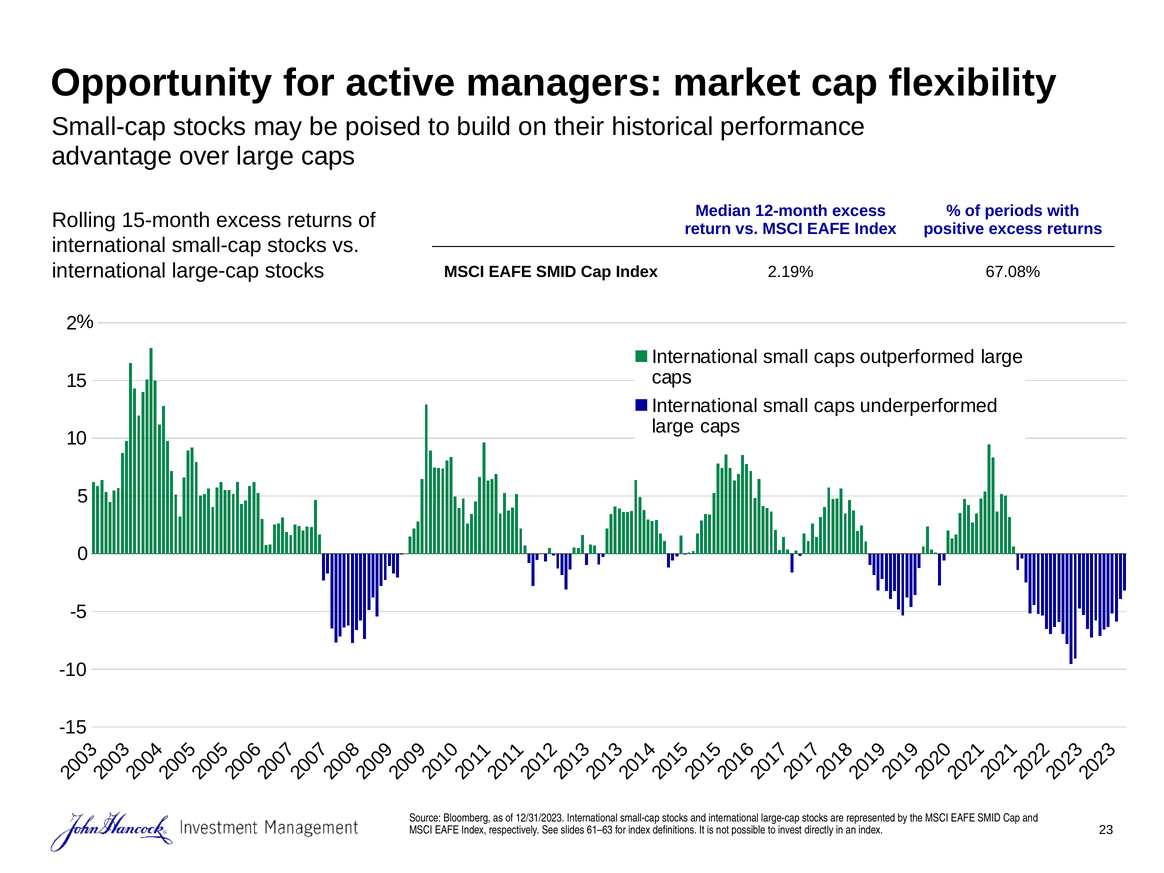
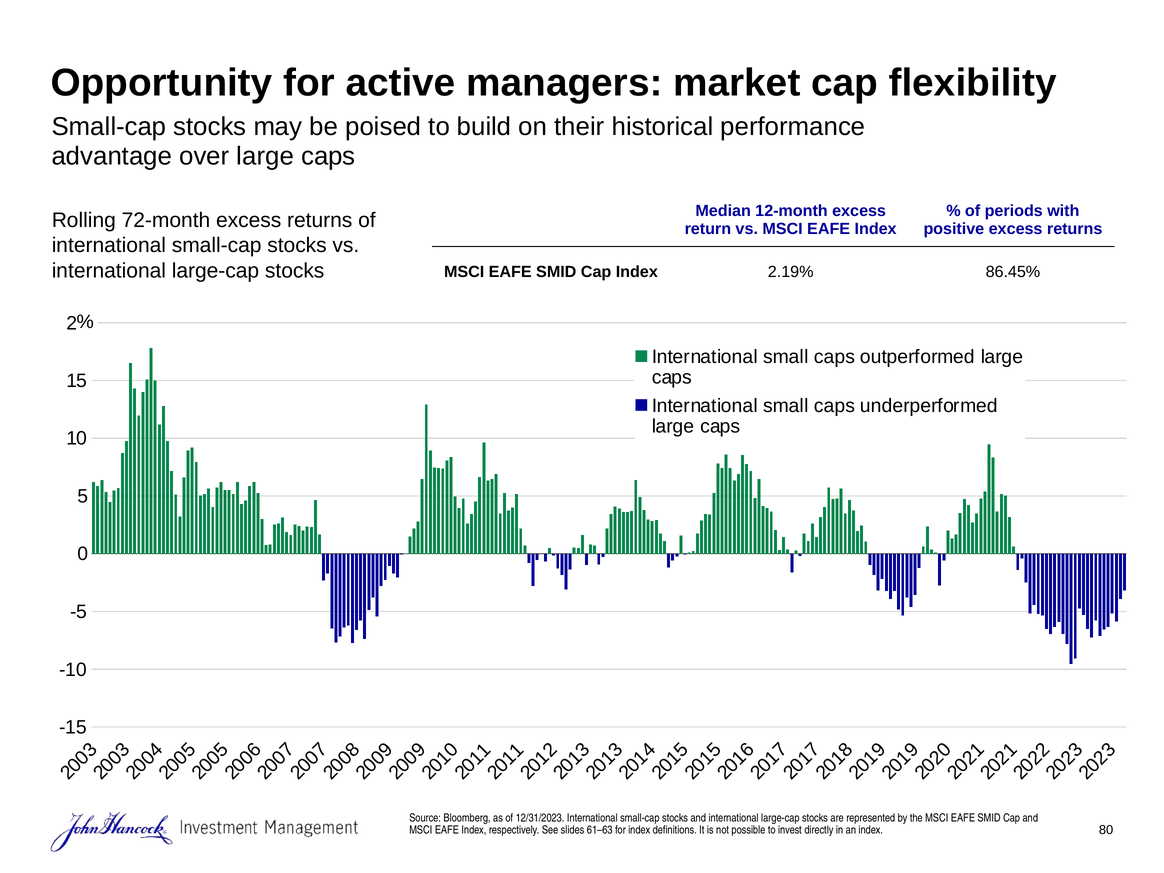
15-month: 15-month -> 72-month
67.08%: 67.08% -> 86.45%
23: 23 -> 80
